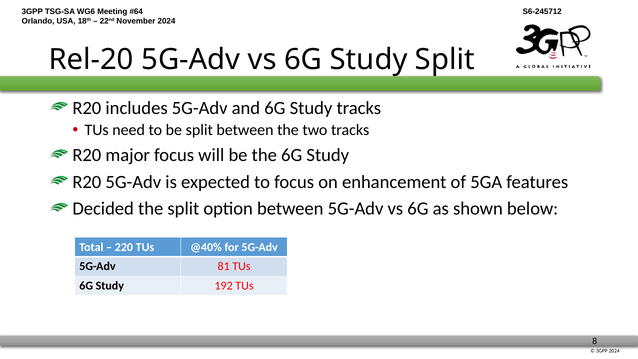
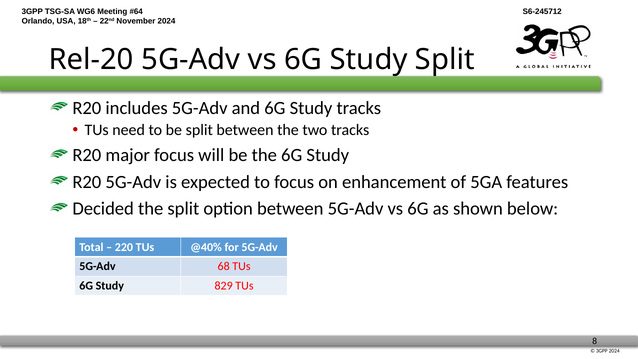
81: 81 -> 68
192: 192 -> 829
